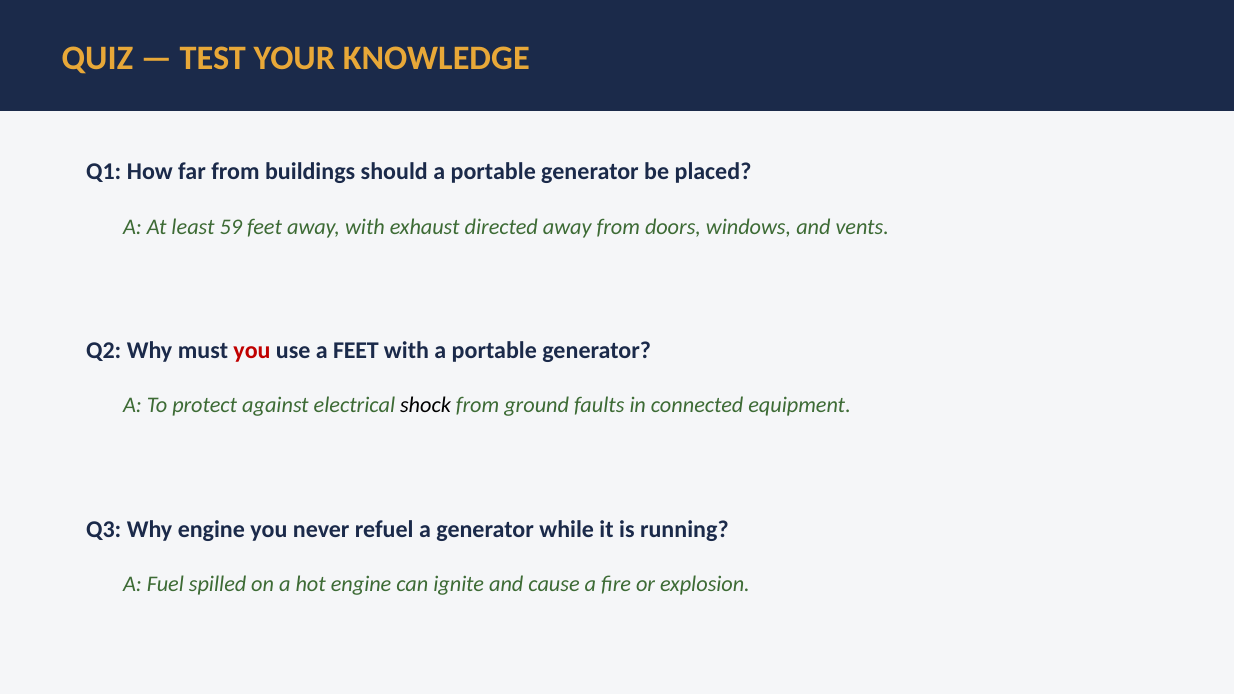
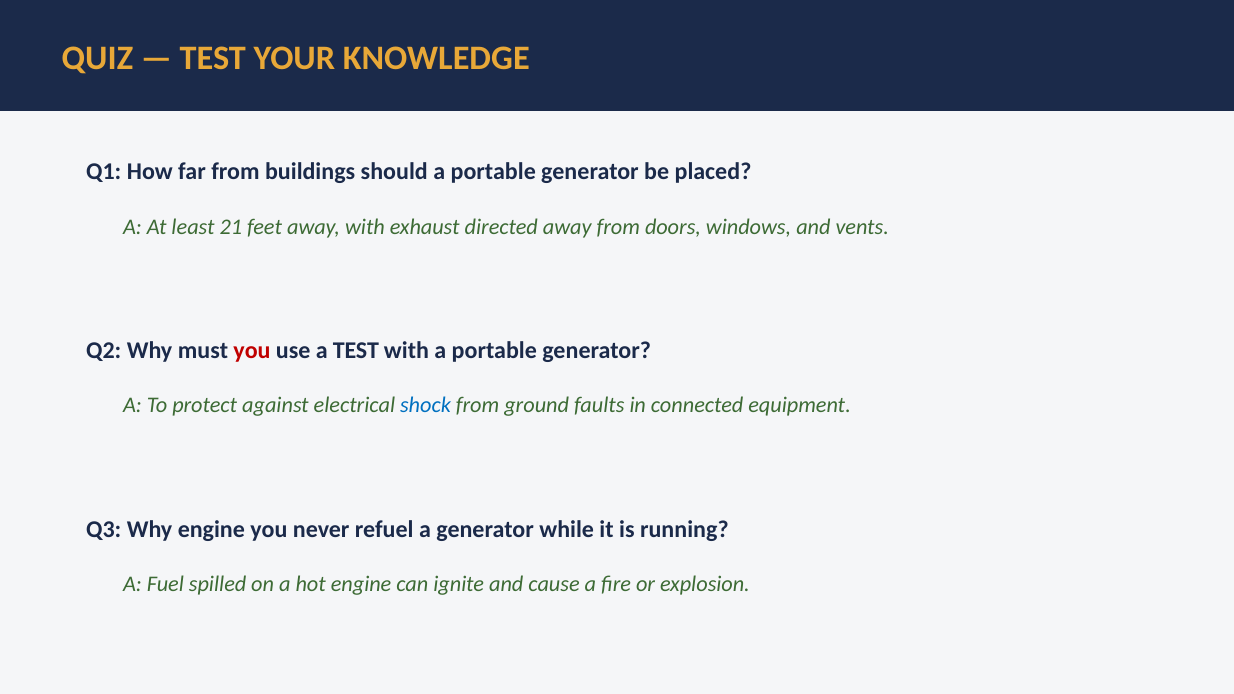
59: 59 -> 21
a FEET: FEET -> TEST
shock colour: black -> blue
